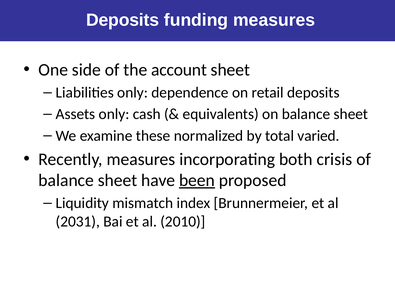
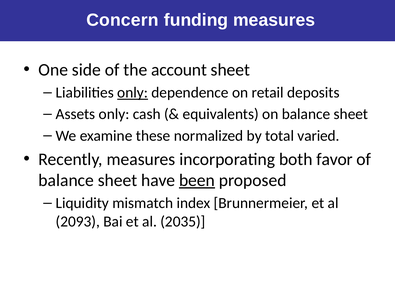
Deposits at (123, 20): Deposits -> Concern
only at (133, 92) underline: none -> present
crisis: crisis -> favor
2031: 2031 -> 2093
2010: 2010 -> 2035
